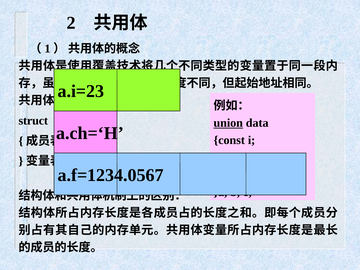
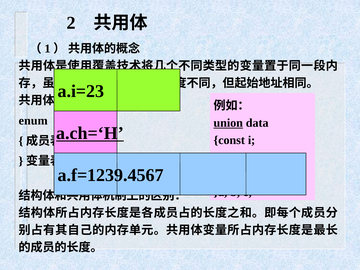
struct: struct -> enum
a.ch=‘H underline: none -> present
a.f=1234.0567: a.f=1234.0567 -> a.f=1239.4567
